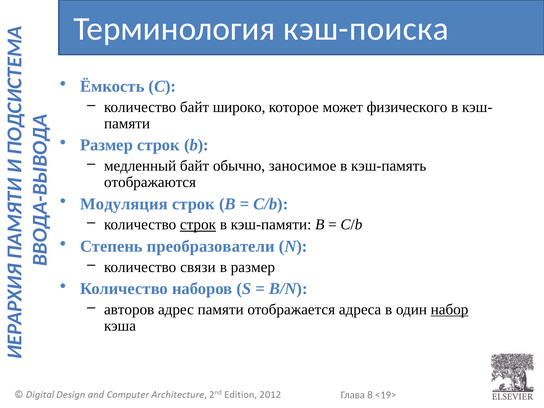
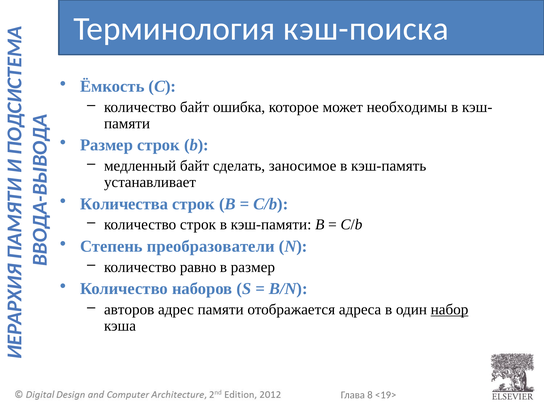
широко: широко -> ошибка
физического: физического -> необходимы
обычно: обычно -> сделать
отображаются: отображаются -> устанавливает
Модуляция: Модуляция -> Количества
строк at (198, 225) underline: present -> none
связи: связи -> равно
